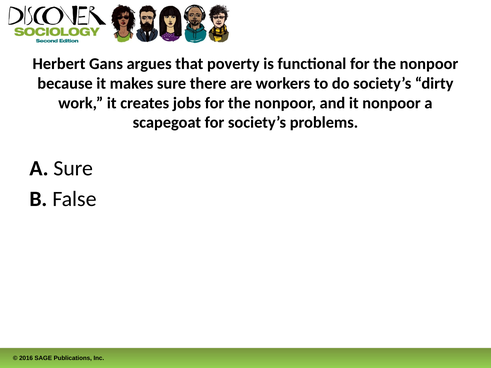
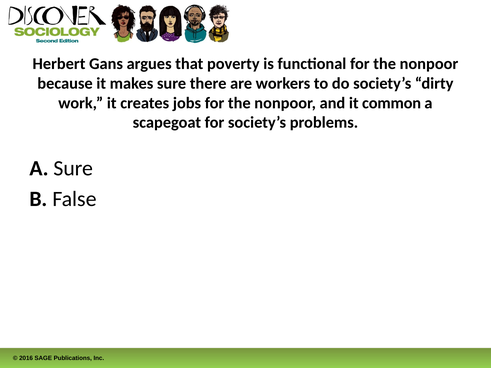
it nonpoor: nonpoor -> common
